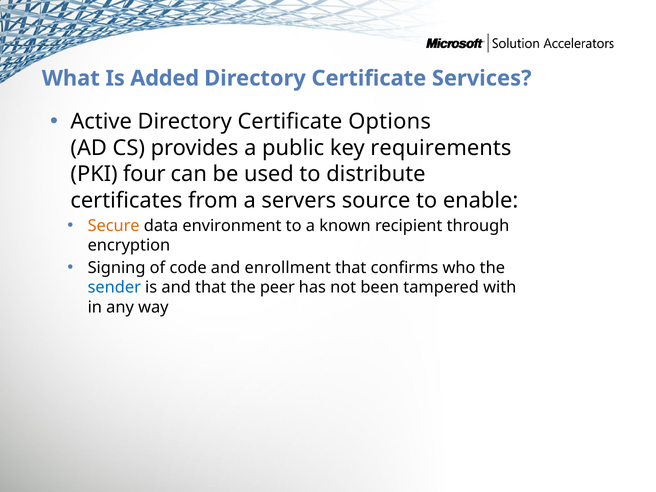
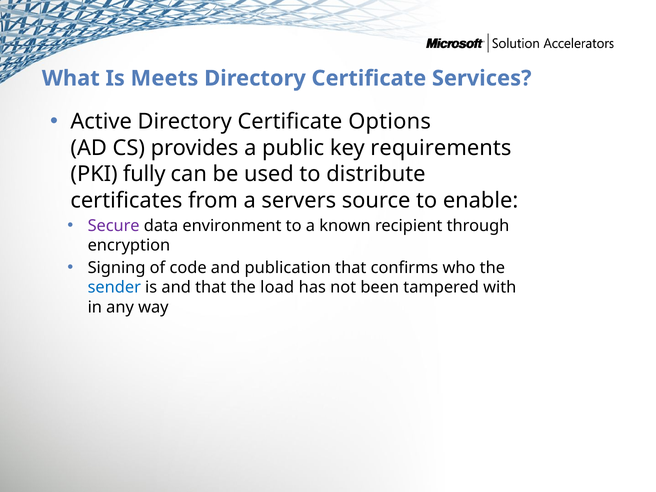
Added: Added -> Meets
four: four -> fully
Secure colour: orange -> purple
enrollment: enrollment -> publication
peer: peer -> load
